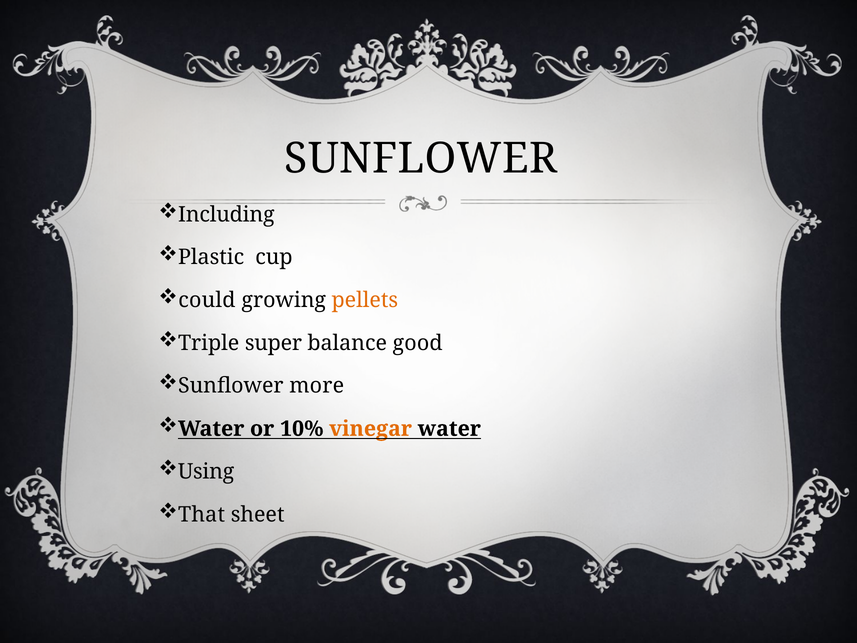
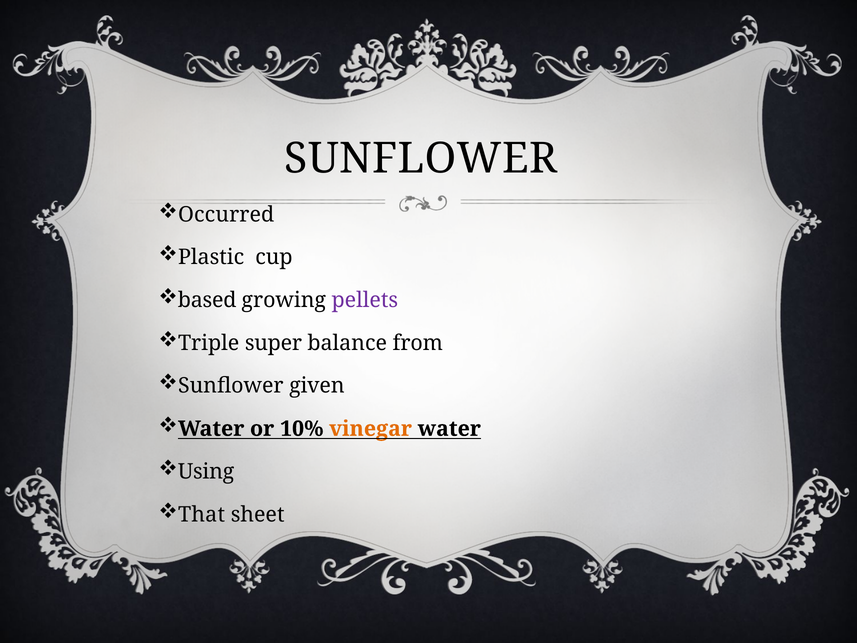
Including: Including -> Occurred
could: could -> based
pellets colour: orange -> purple
good: good -> from
more: more -> given
